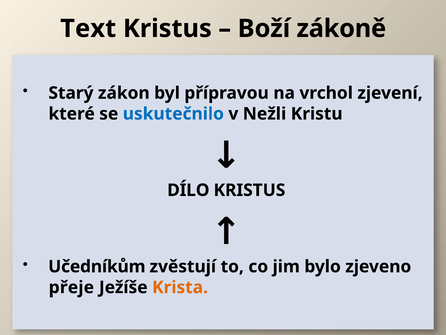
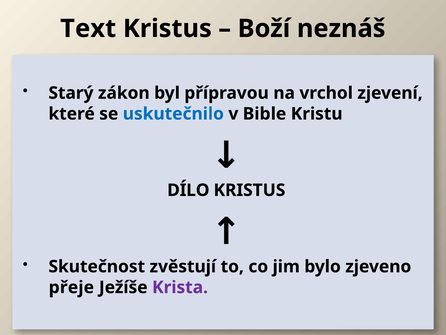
zákoně: zákoně -> neznáš
Nežli: Nežli -> Bible
Učedníkům: Učedníkům -> Skutečnost
Krista colour: orange -> purple
